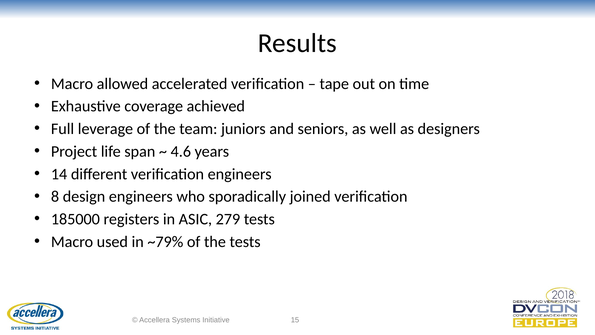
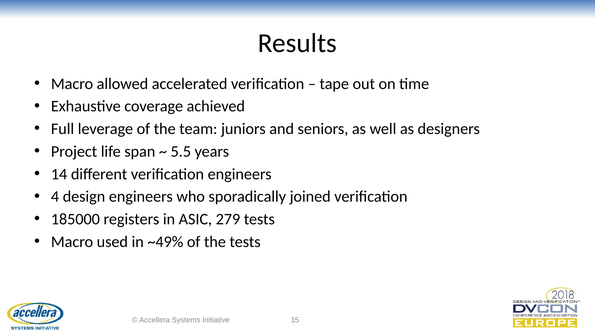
4.6: 4.6 -> 5.5
8: 8 -> 4
~79%: ~79% -> ~49%
